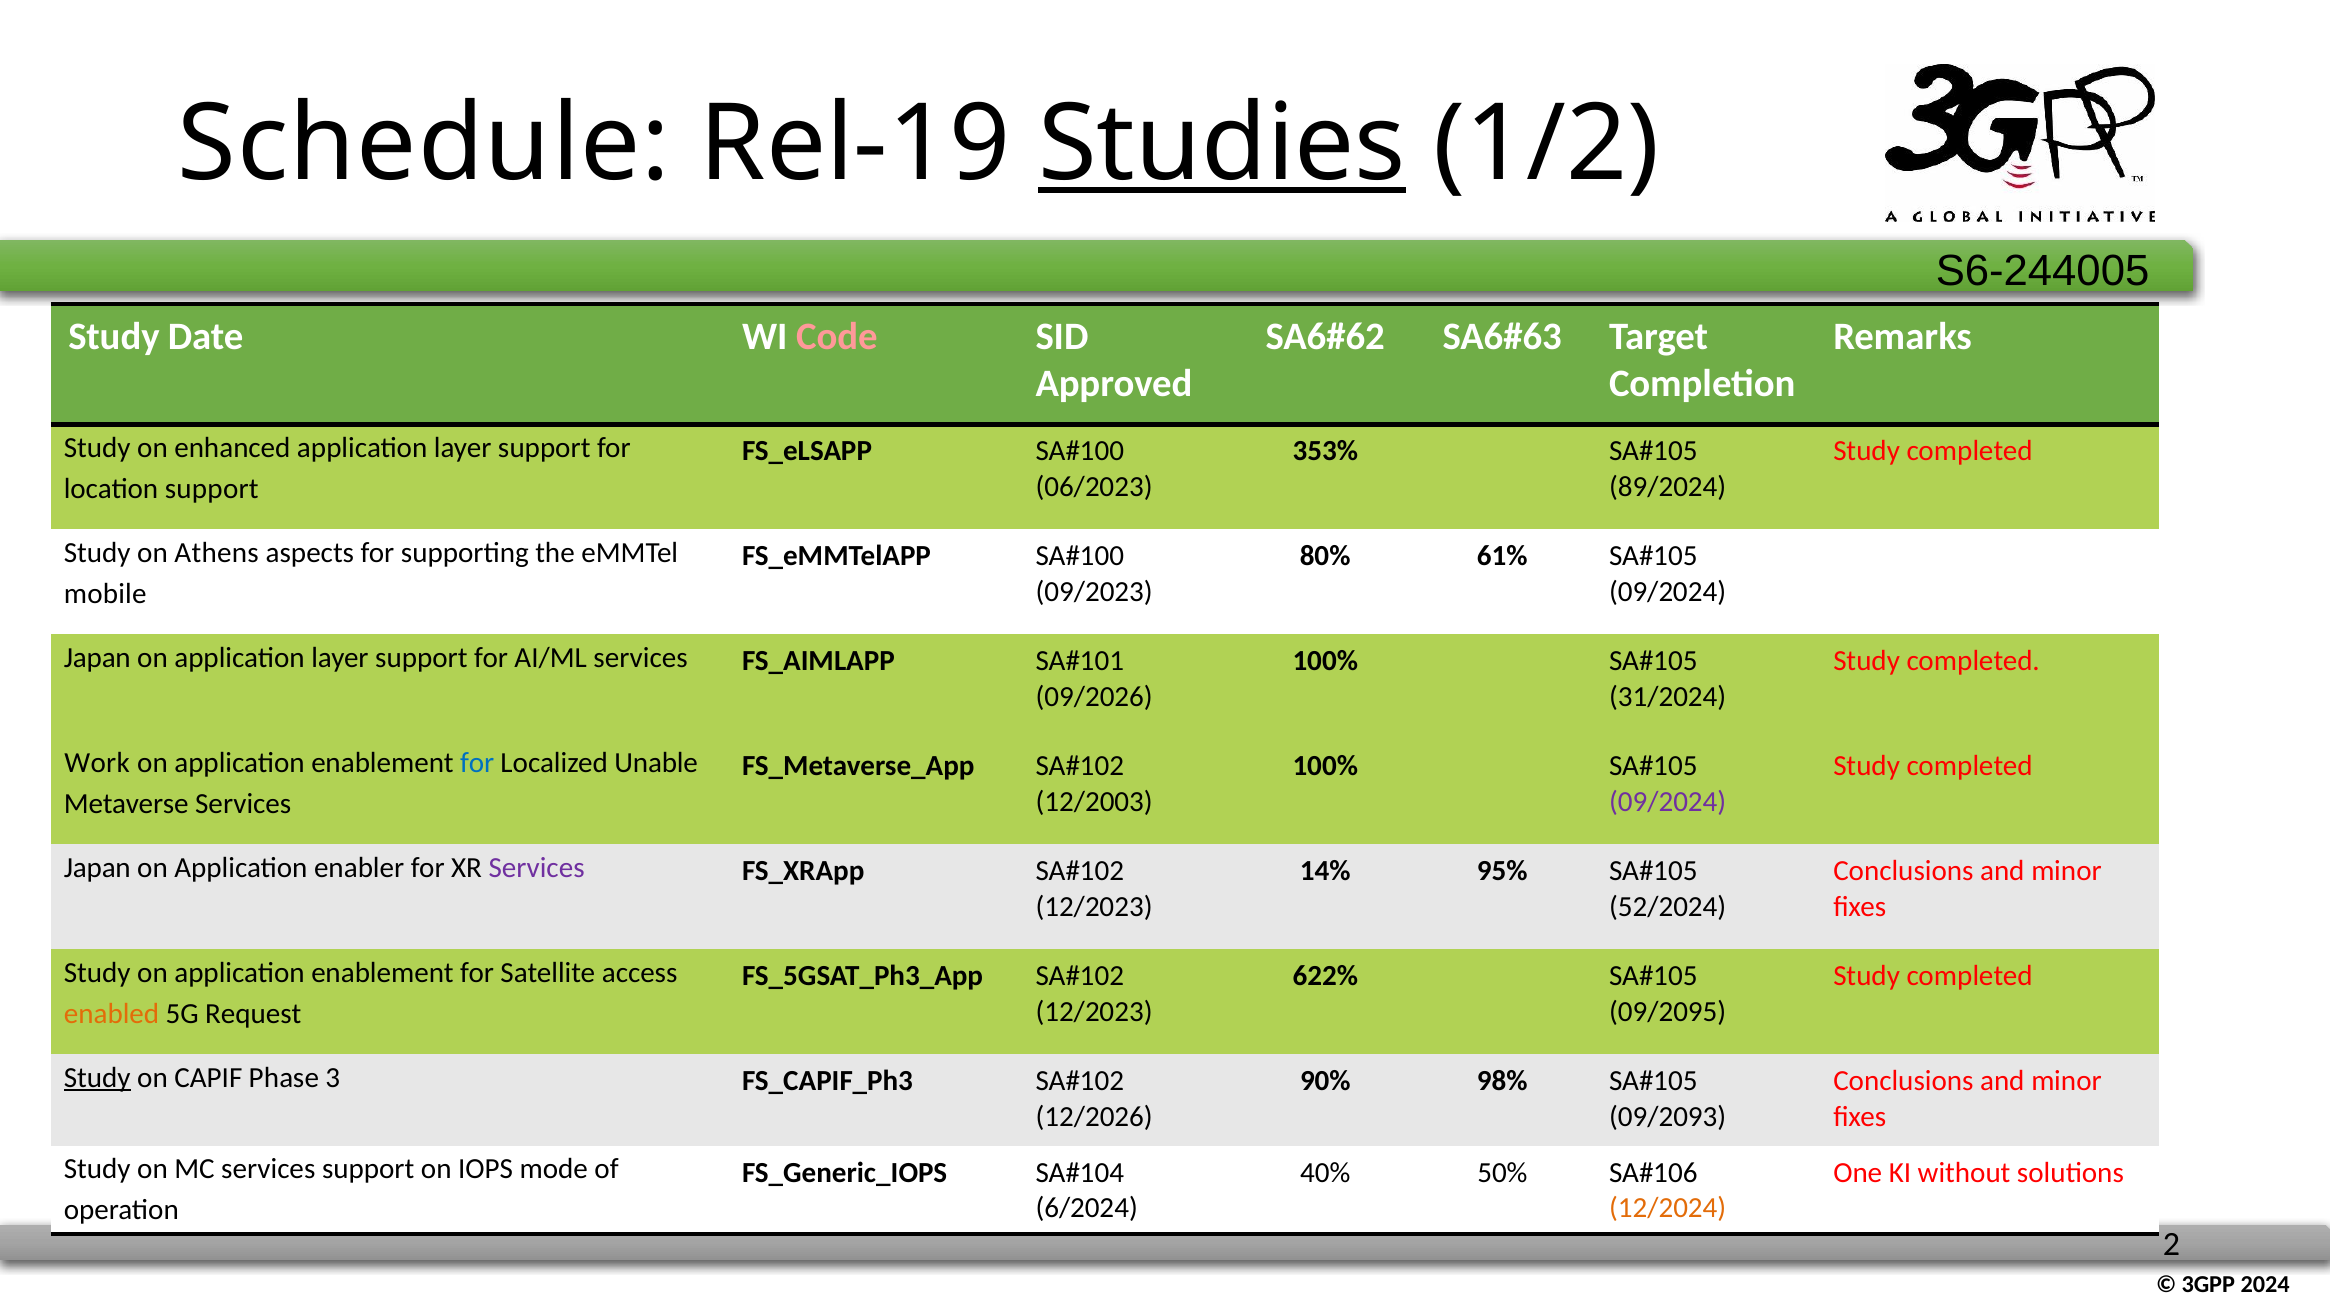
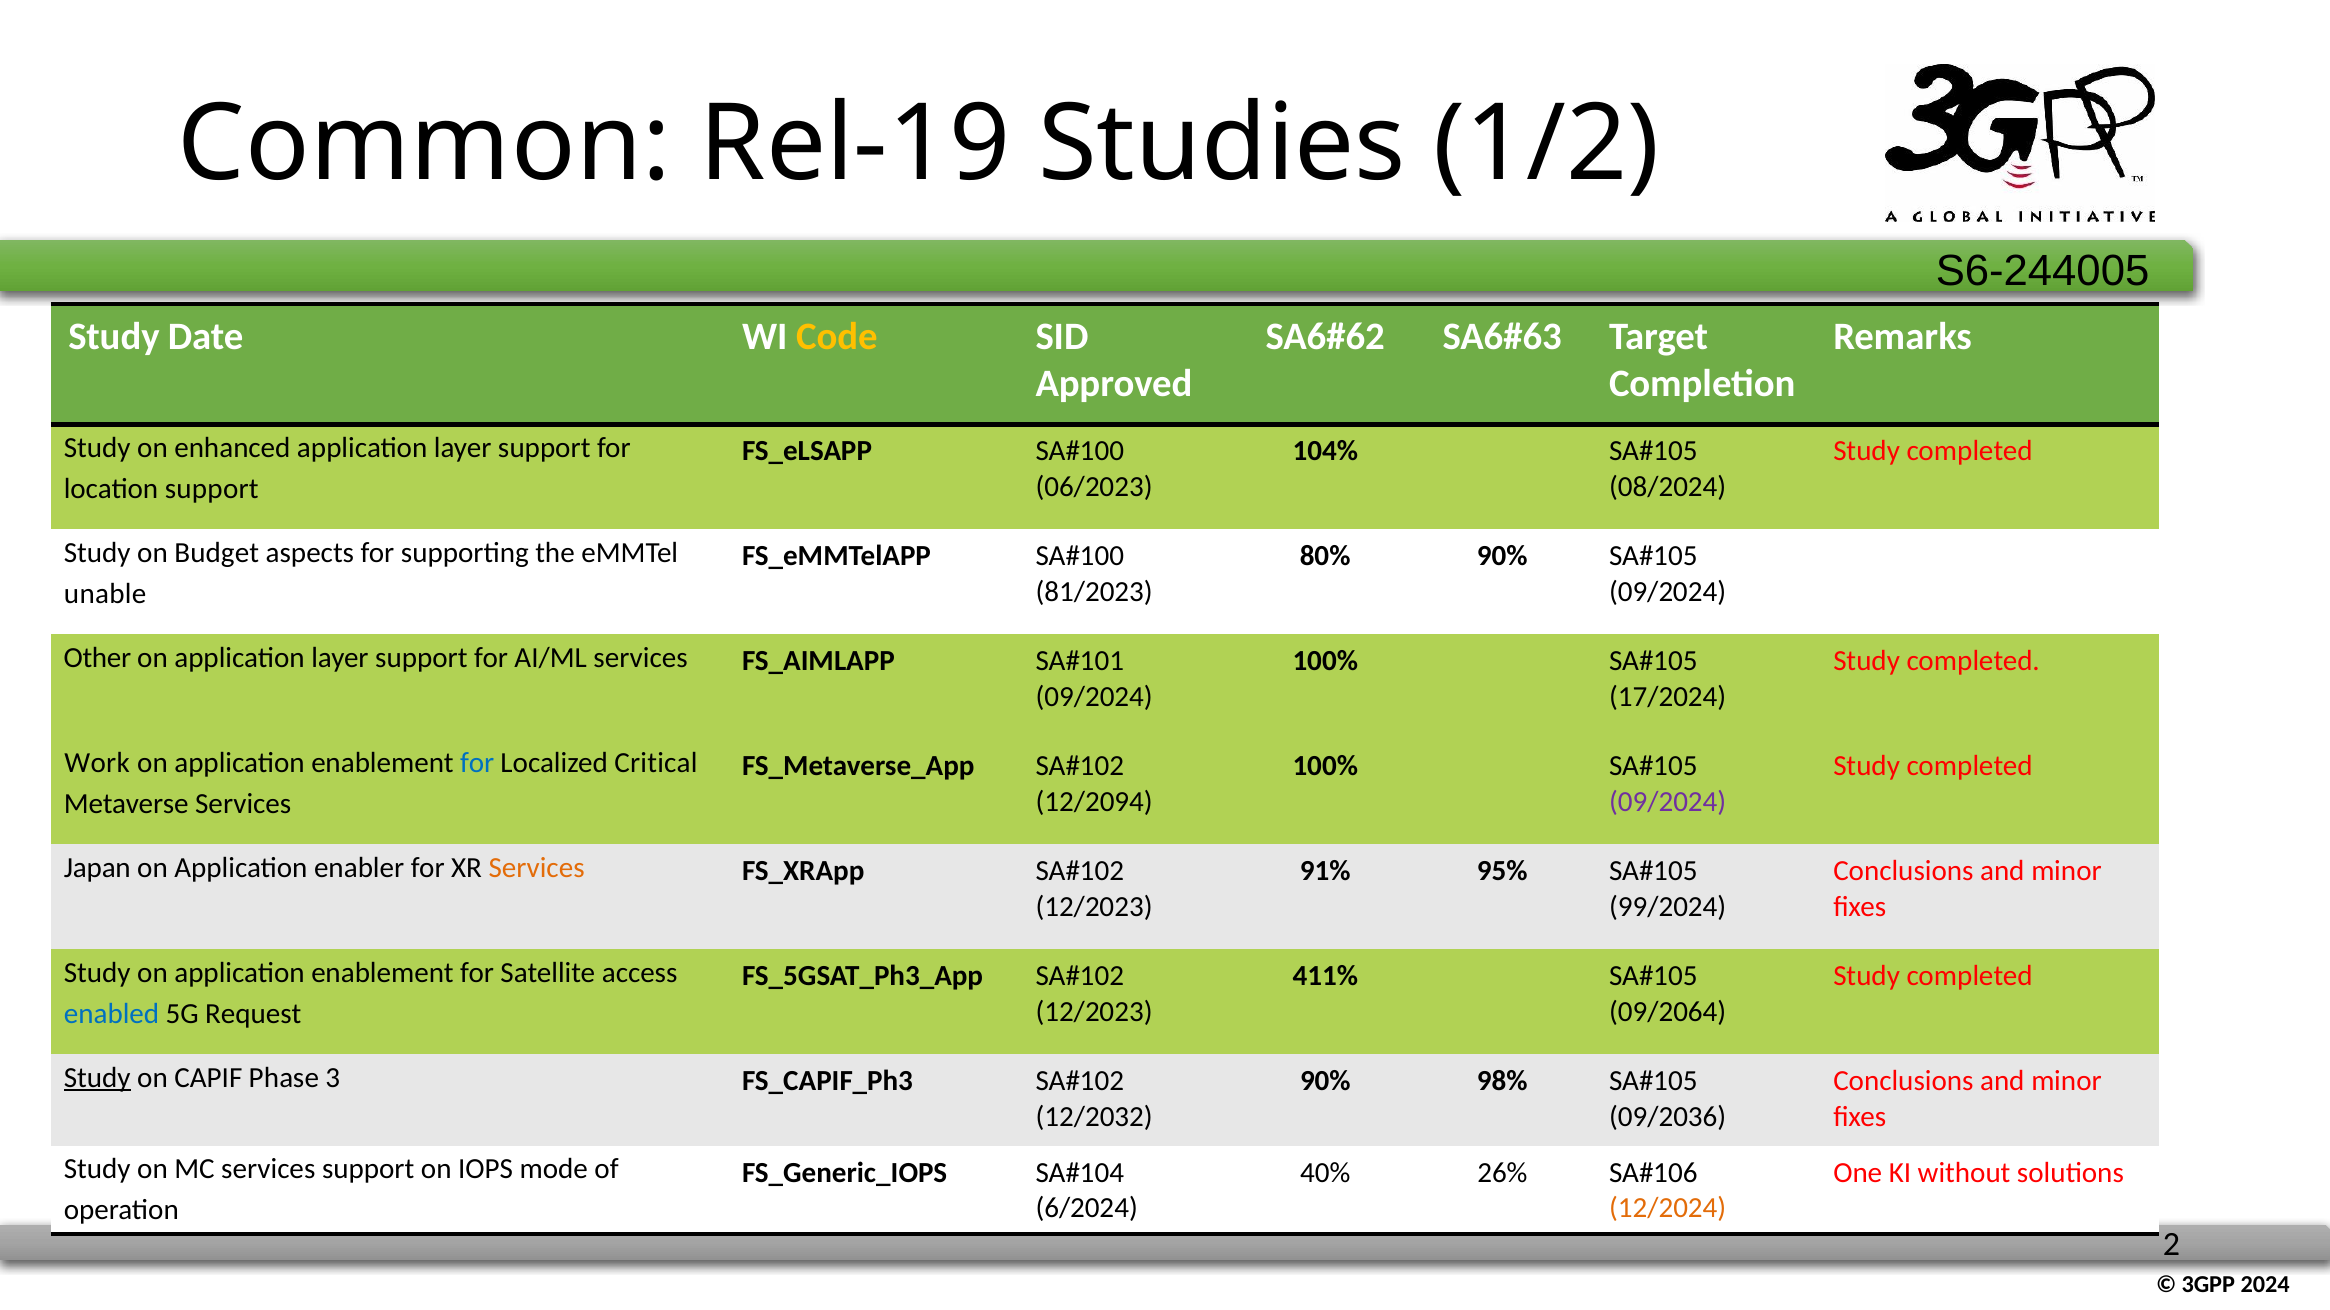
Schedule: Schedule -> Common
Studies underline: present -> none
Code colour: pink -> yellow
353%: 353% -> 104%
89/2024: 89/2024 -> 08/2024
Athens: Athens -> Budget
80% 61%: 61% -> 90%
09/2023: 09/2023 -> 81/2023
mobile: mobile -> unable
Japan at (97, 658): Japan -> Other
09/2026 at (1094, 697): 09/2026 -> 09/2024
31/2024: 31/2024 -> 17/2024
Unable: Unable -> Critical
12/2003: 12/2003 -> 12/2094
Services at (537, 868) colour: purple -> orange
14%: 14% -> 91%
52/2024: 52/2024 -> 99/2024
622%: 622% -> 411%
09/2095: 09/2095 -> 09/2064
enabled colour: orange -> blue
12/2026: 12/2026 -> 12/2032
09/2093: 09/2093 -> 09/2036
50%: 50% -> 26%
